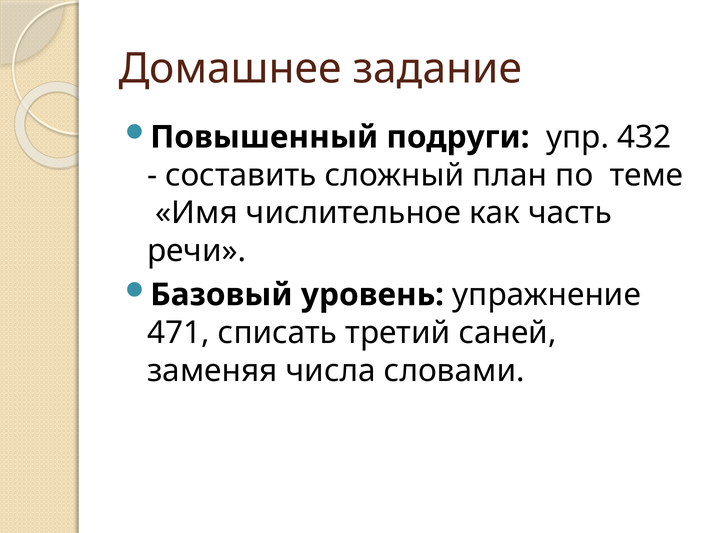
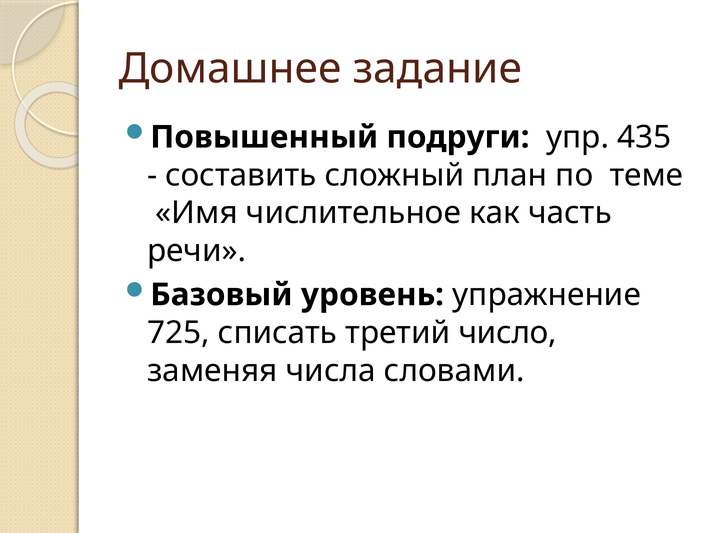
432: 432 -> 435
471: 471 -> 725
саней: саней -> число
